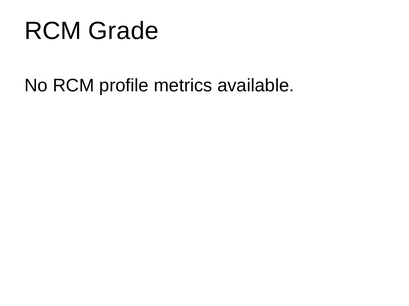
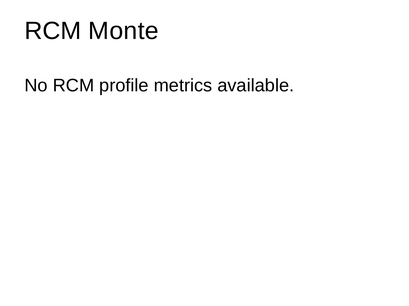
Grade: Grade -> Monte
